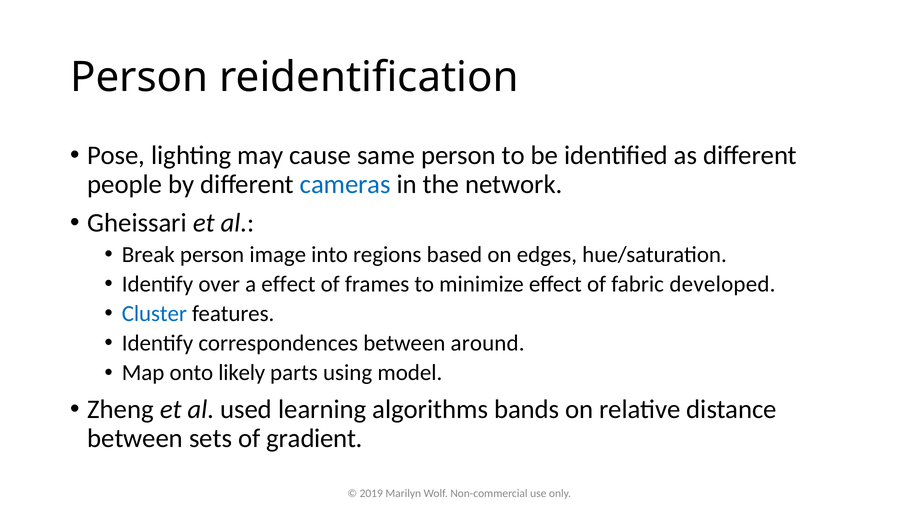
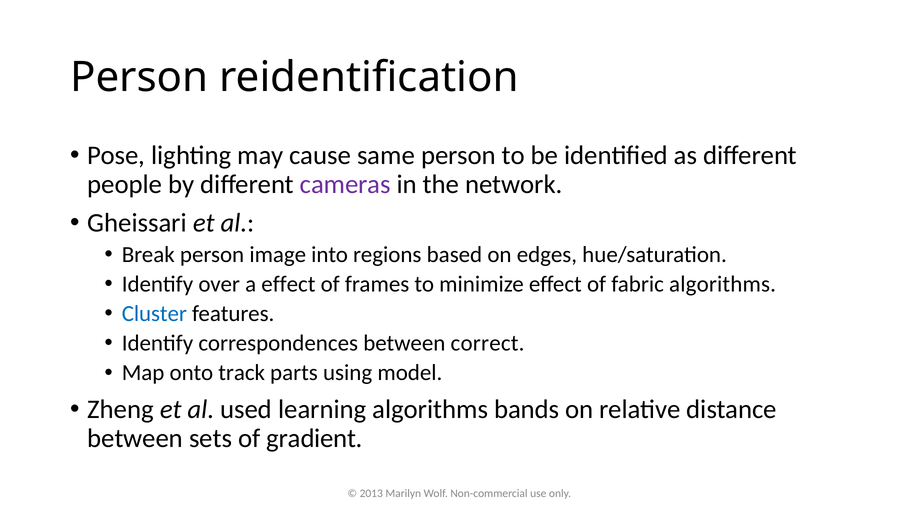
cameras colour: blue -> purple
fabric developed: developed -> algorithms
around: around -> correct
likely: likely -> track
2019: 2019 -> 2013
